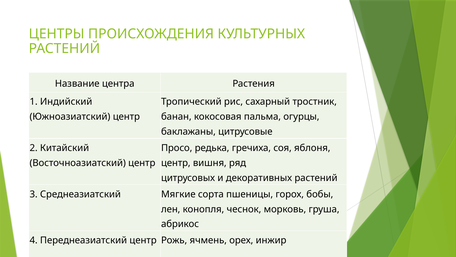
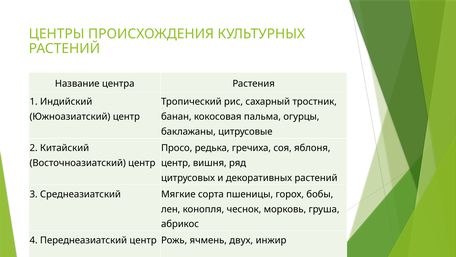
орех: орех -> двух
